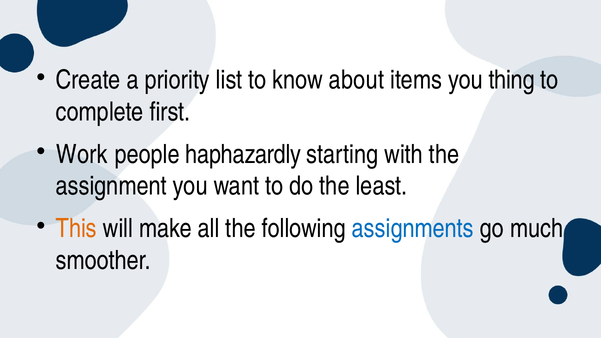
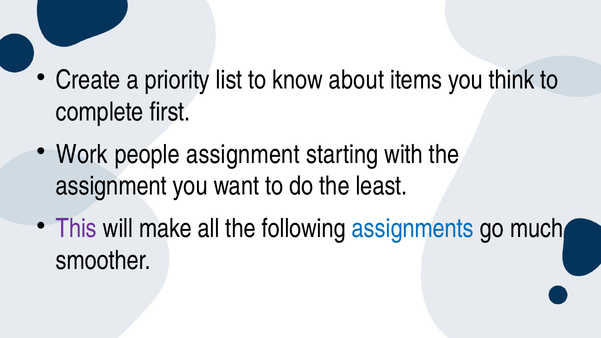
thing: thing -> think
people haphazardly: haphazardly -> assignment
This colour: orange -> purple
